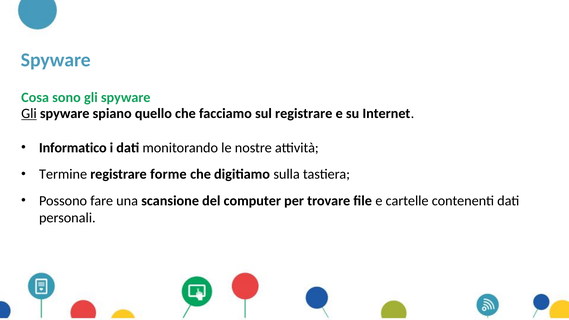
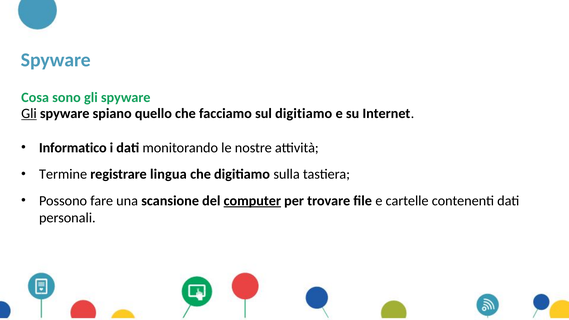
sul registrare: registrare -> digitiamo
forme: forme -> lingua
computer underline: none -> present
